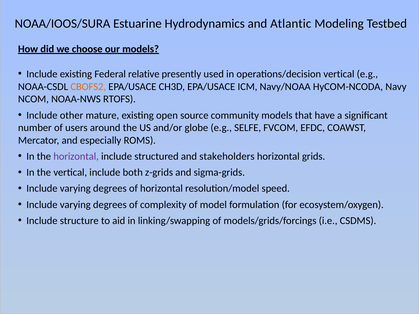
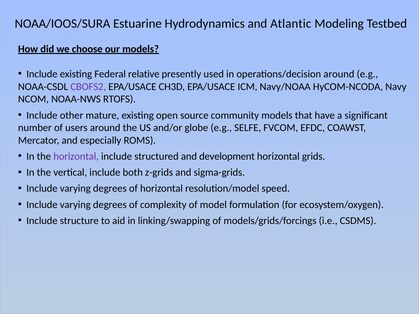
operations/decision vertical: vertical -> around
CBOFS2 colour: orange -> purple
stakeholders: stakeholders -> development
